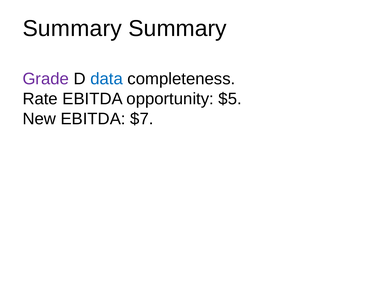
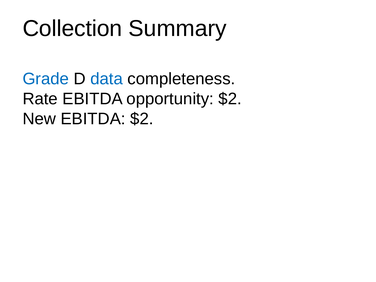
Summary at (72, 29): Summary -> Collection
Grade colour: purple -> blue
opportunity $5: $5 -> $2
EBITDA $7: $7 -> $2
